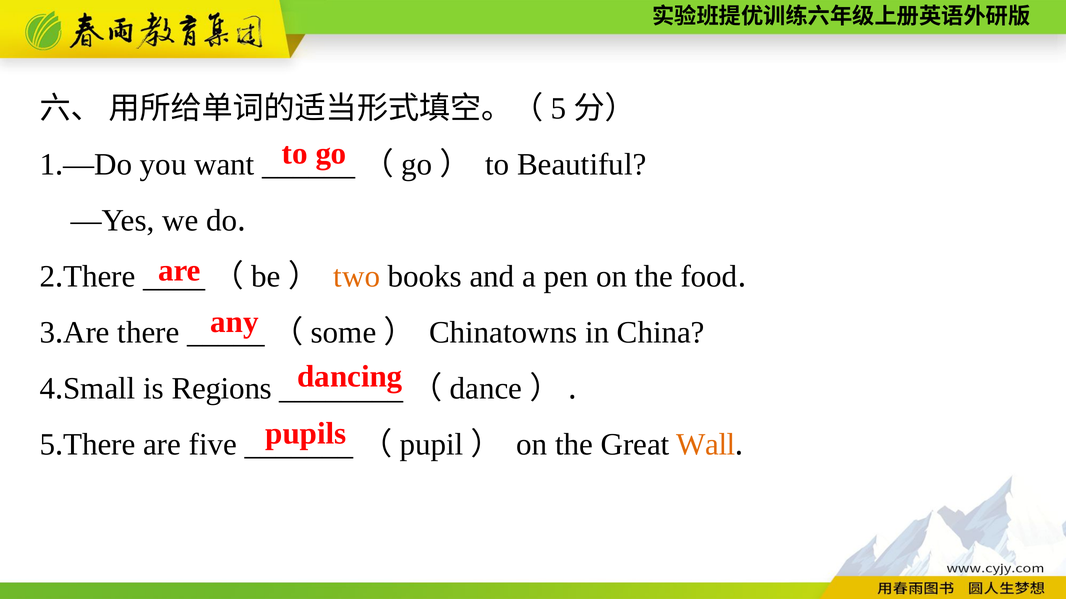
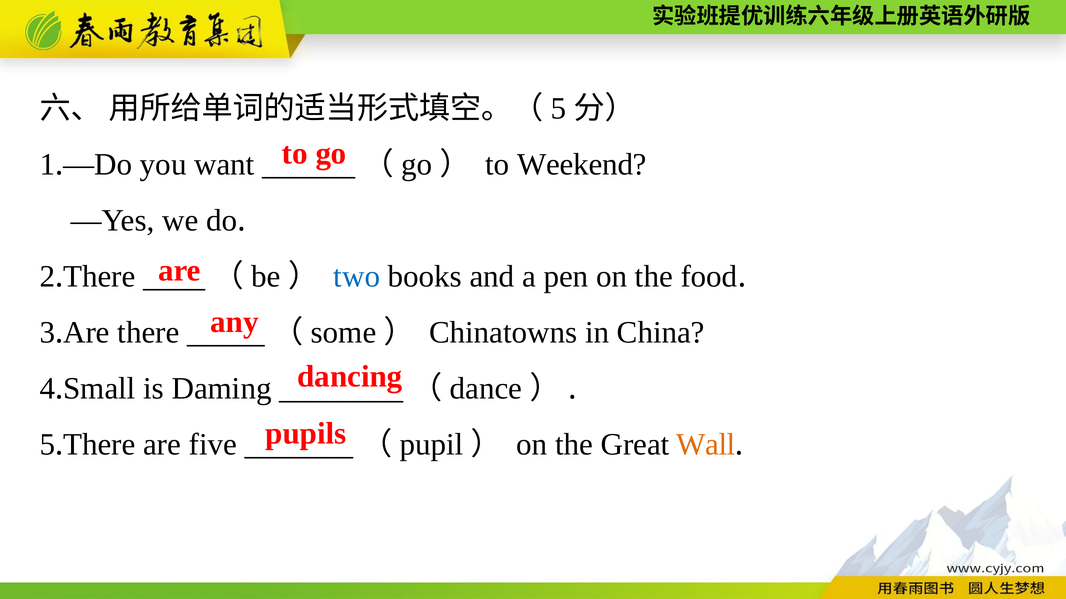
Beautiful: Beautiful -> Weekend
two colour: orange -> blue
Regions: Regions -> Daming
